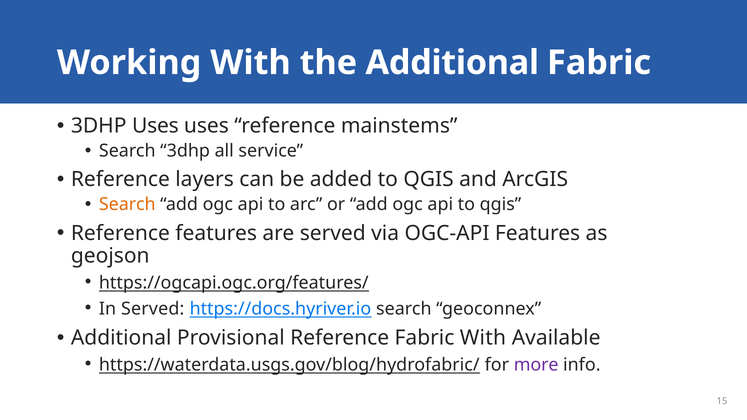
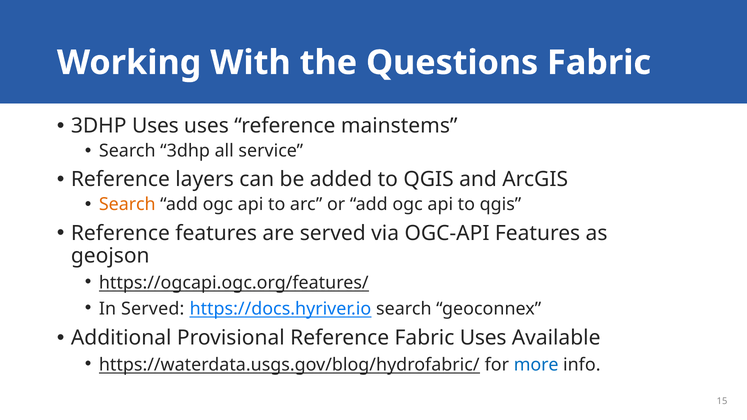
the Additional: Additional -> Questions
Fabric With: With -> Uses
more colour: purple -> blue
